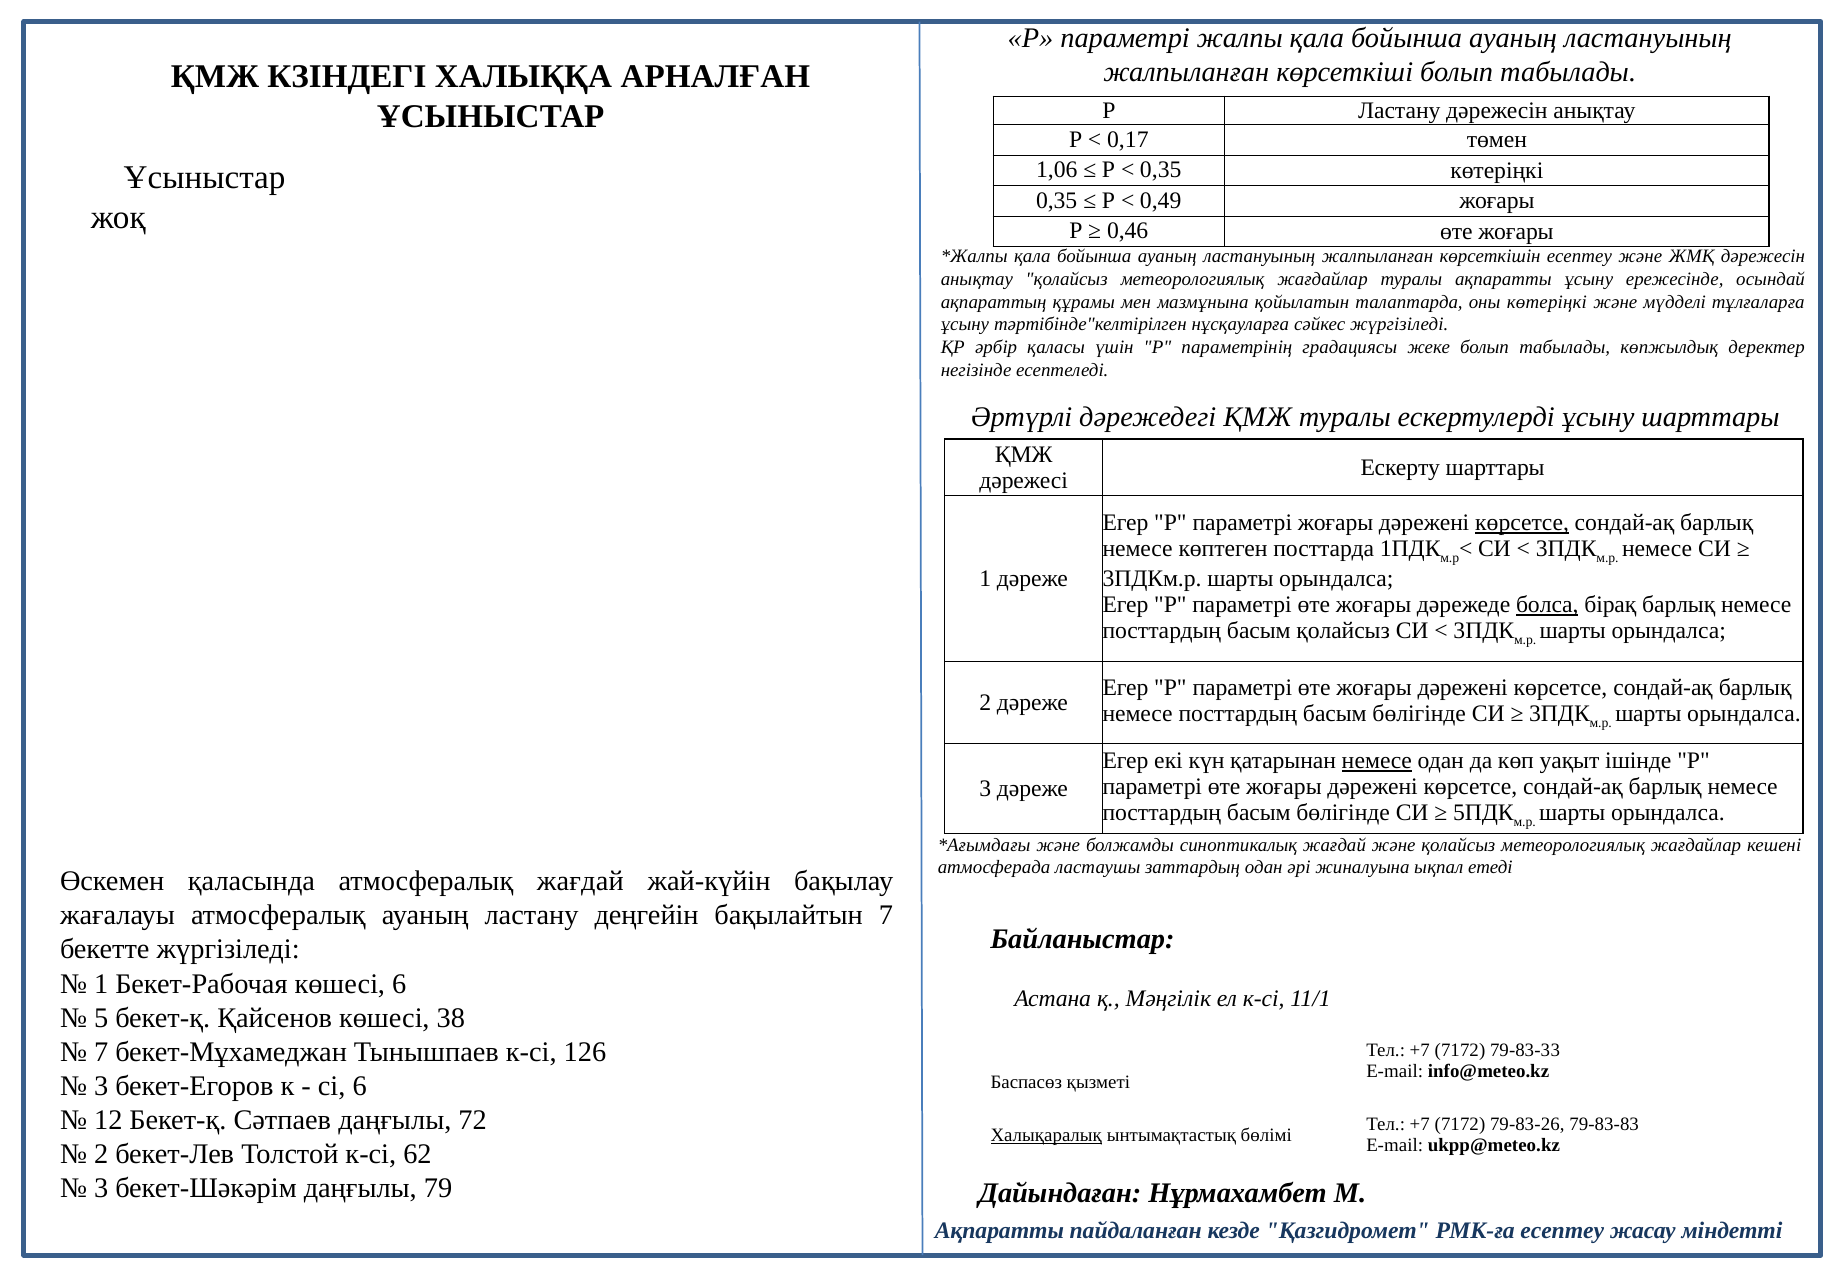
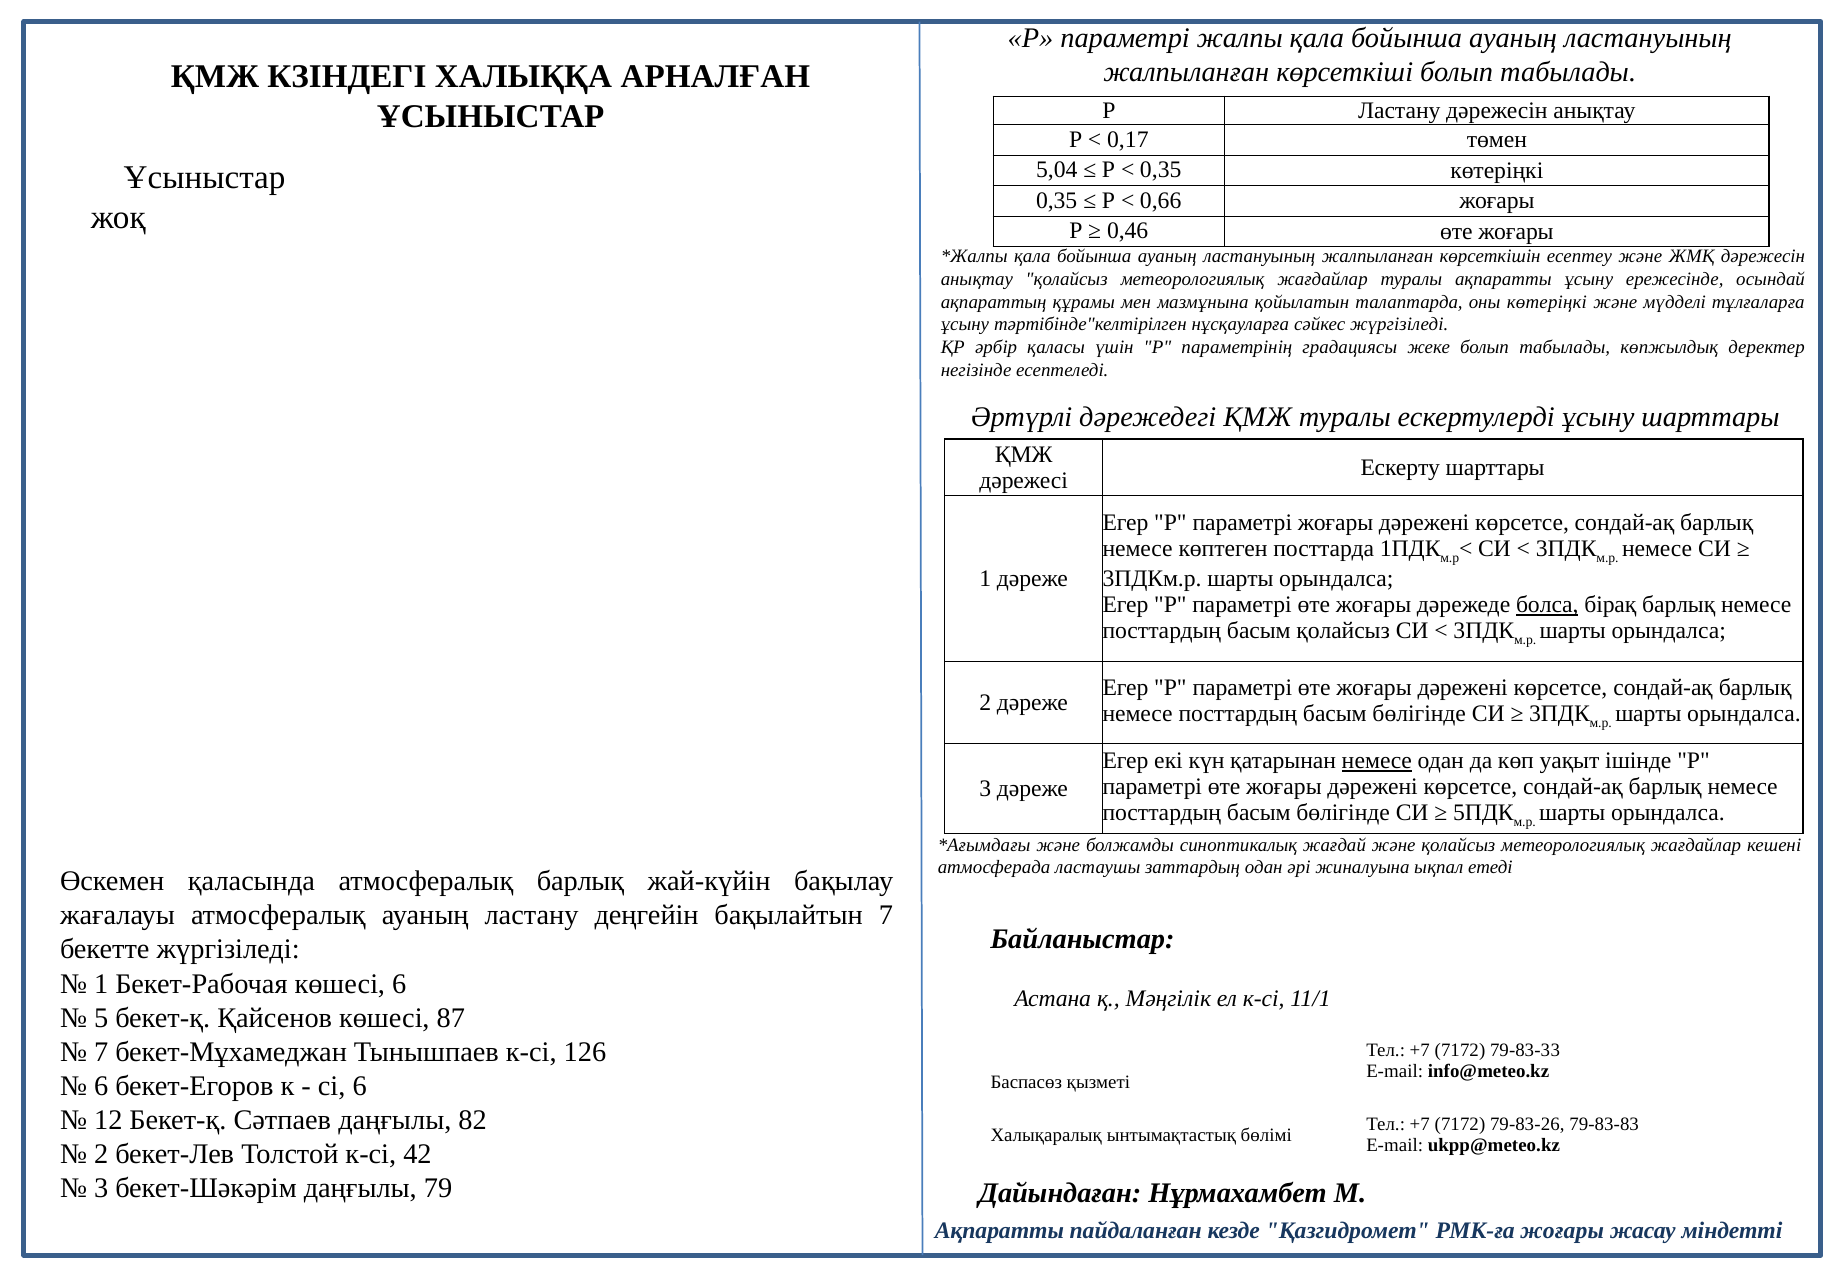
1,06: 1,06 -> 5,04
0,49: 0,49 -> 0,66
көрсетсе at (1522, 523) underline: present -> none
атмосфералық жағдай: жағдай -> барлық
38: 38 -> 87
3 at (101, 1086): 3 -> 6
72: 72 -> 82
Халықаралық underline: present -> none
62: 62 -> 42
РМК-ға есептеу: есептеу -> жоғары
